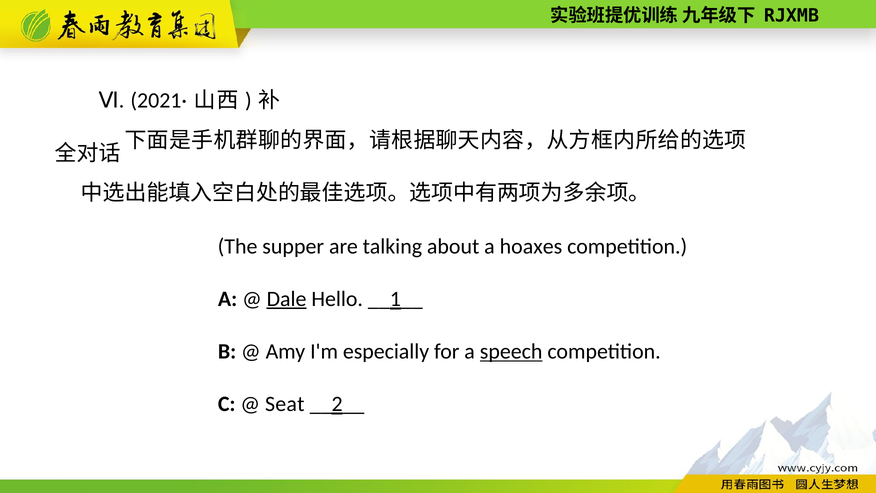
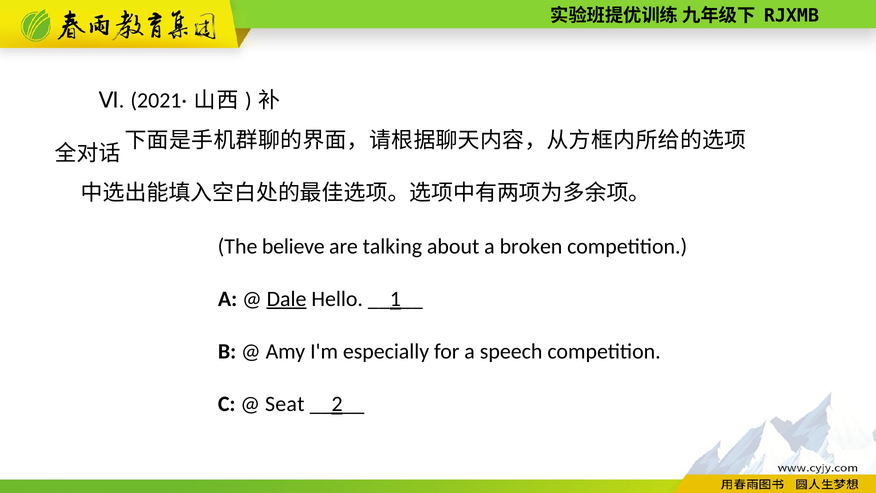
supper: supper -> believe
hoaxes: hoaxes -> broken
speech underline: present -> none
